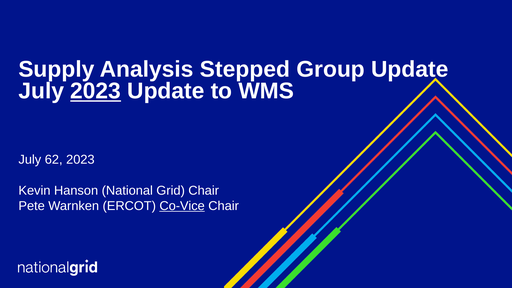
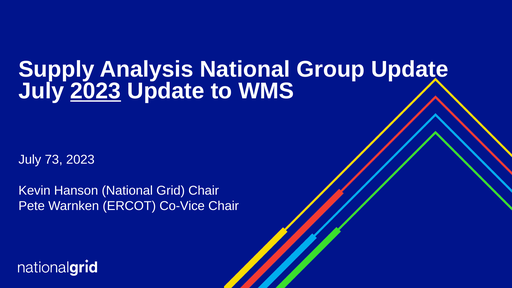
Analysis Stepped: Stepped -> National
62: 62 -> 73
Co-Vice underline: present -> none
